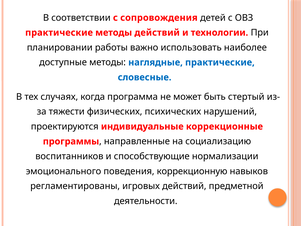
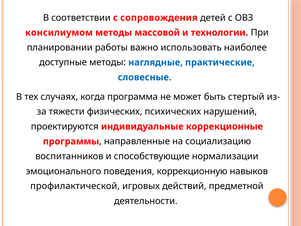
практические at (59, 33): практические -> консилиумом
методы действий: действий -> массовой
регламентированы: регламентированы -> профилактической
